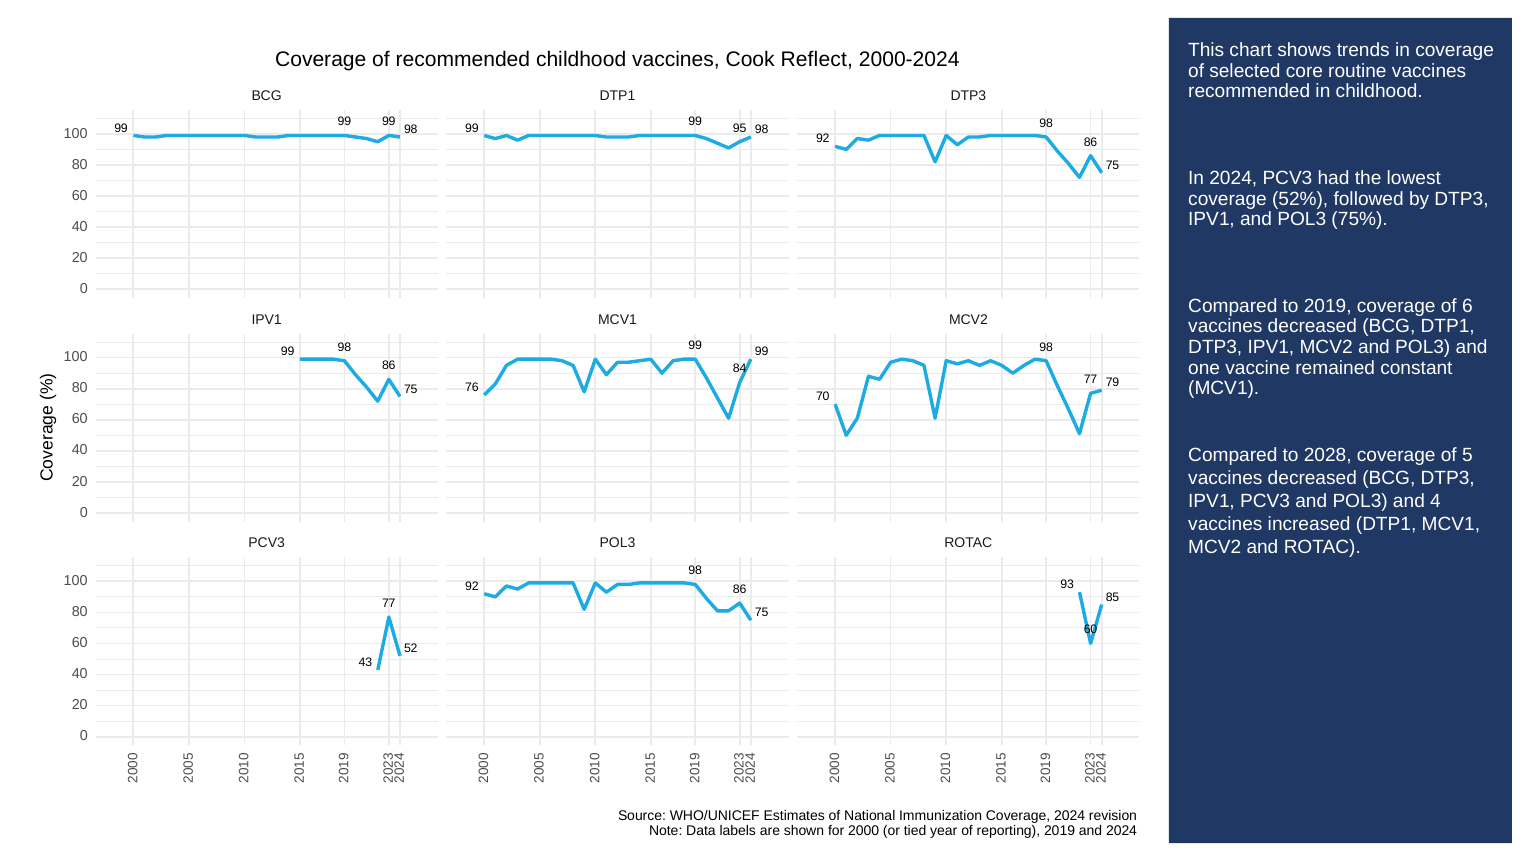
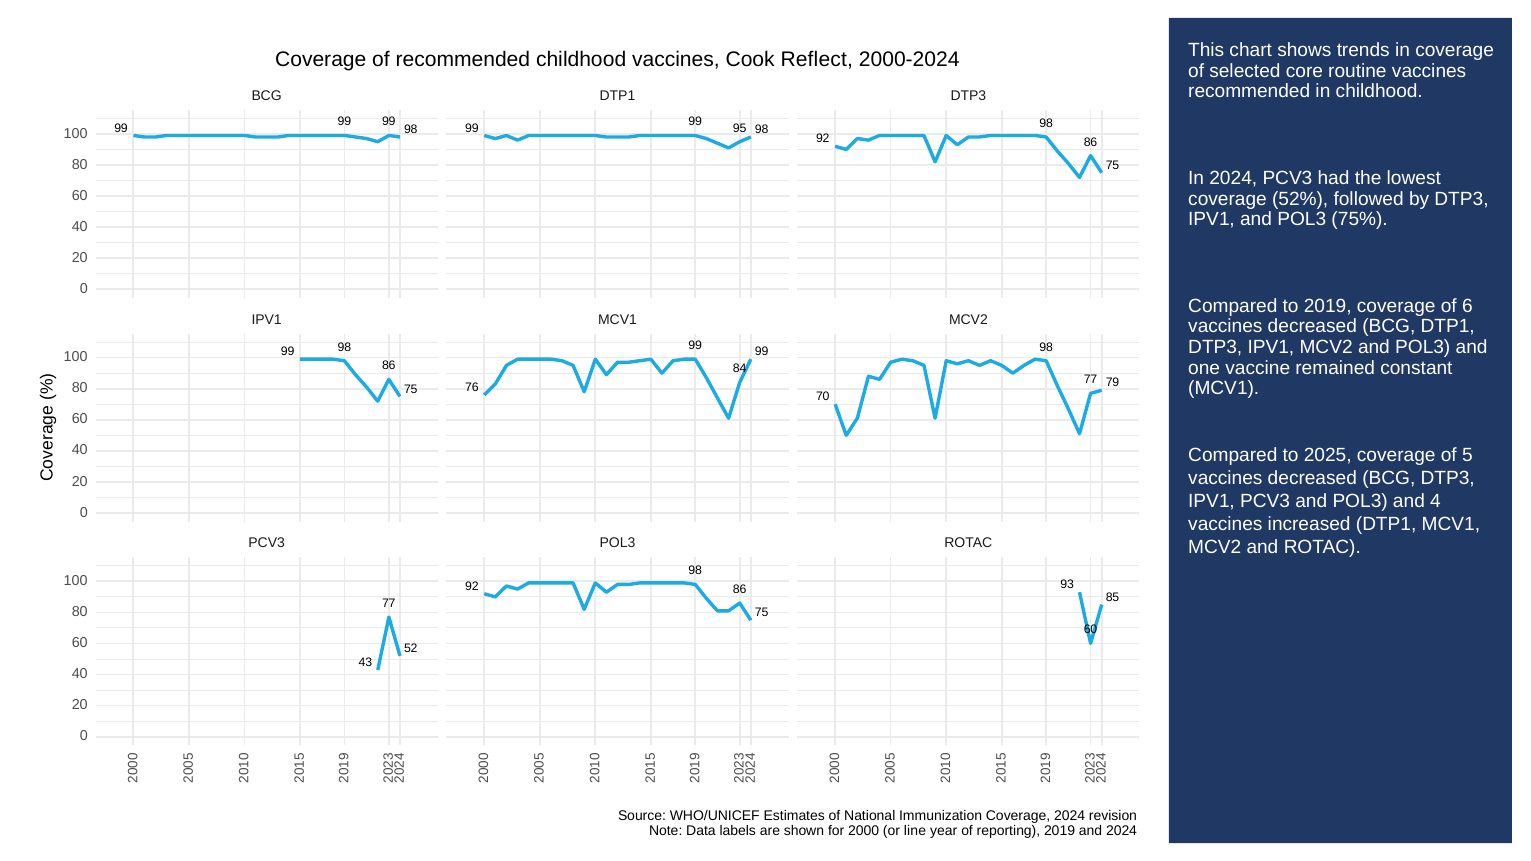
2028: 2028 -> 2025
tied: tied -> line
